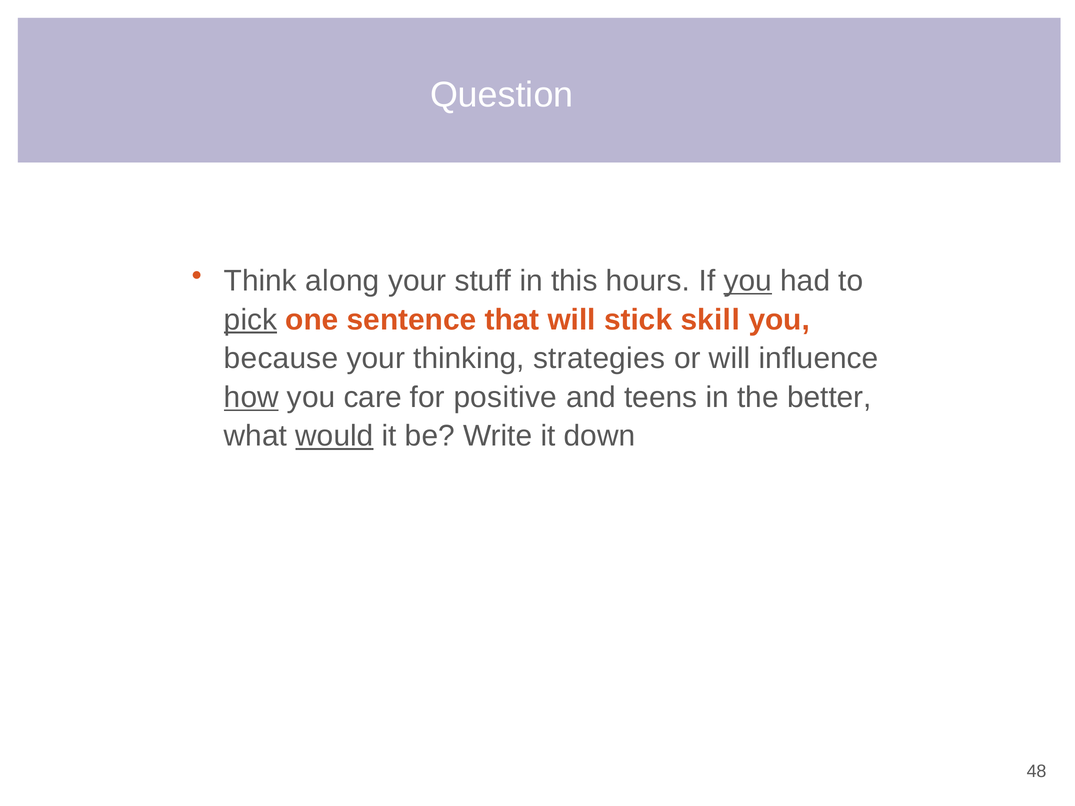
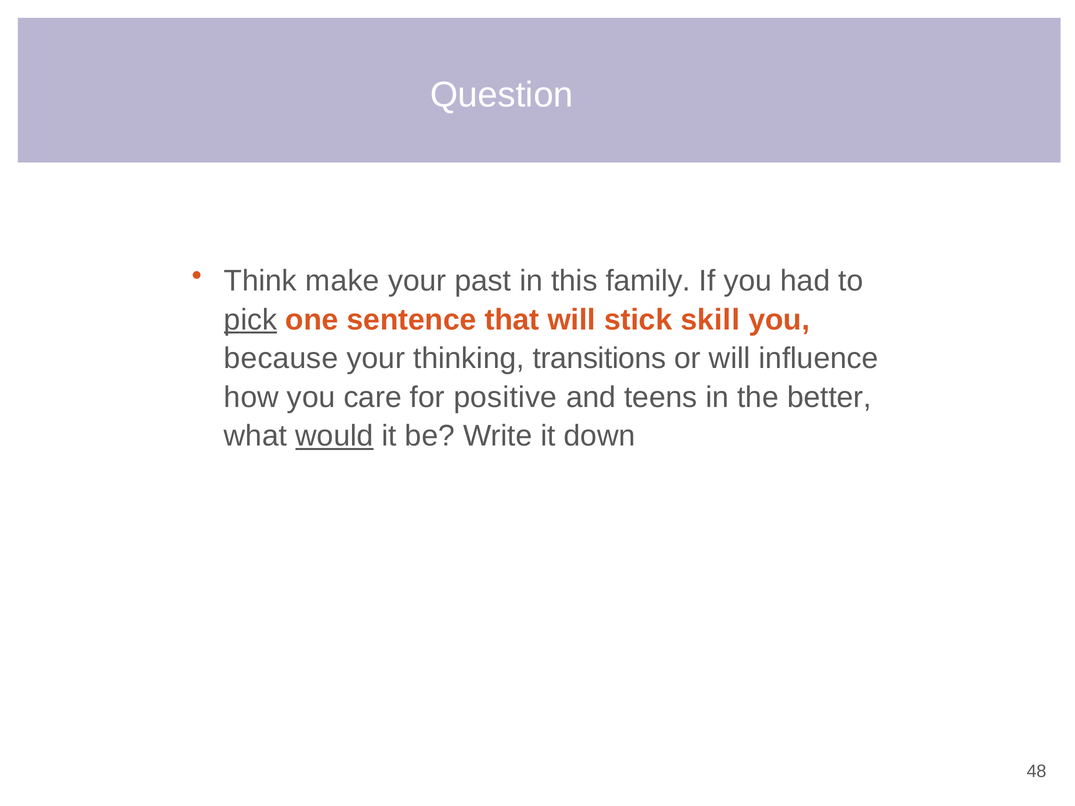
along: along -> make
stuff: stuff -> past
hours: hours -> family
you at (748, 281) underline: present -> none
strategies: strategies -> transitions
how underline: present -> none
